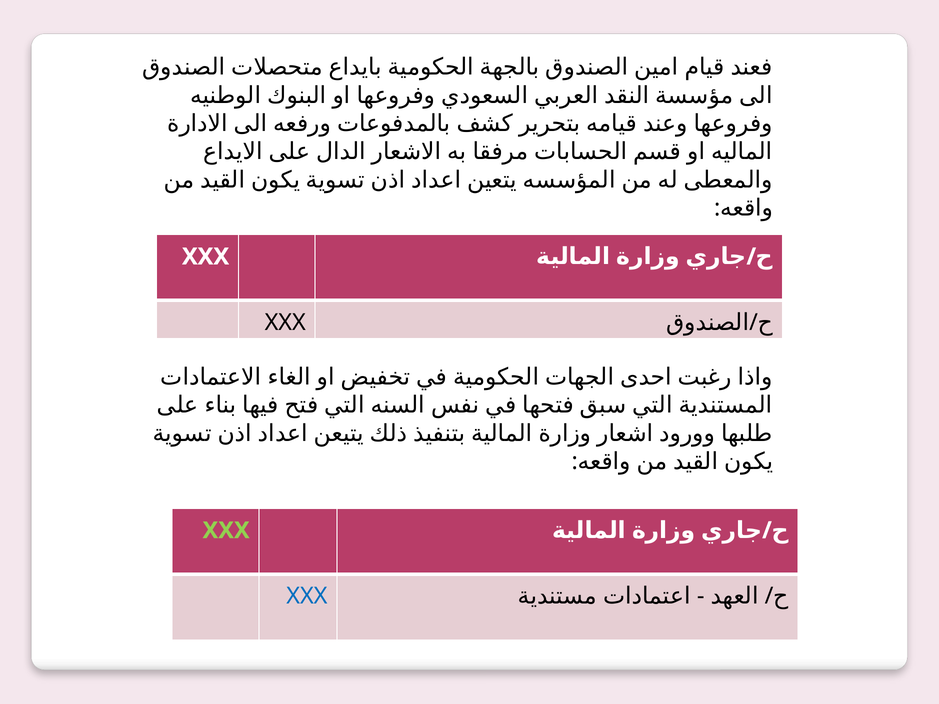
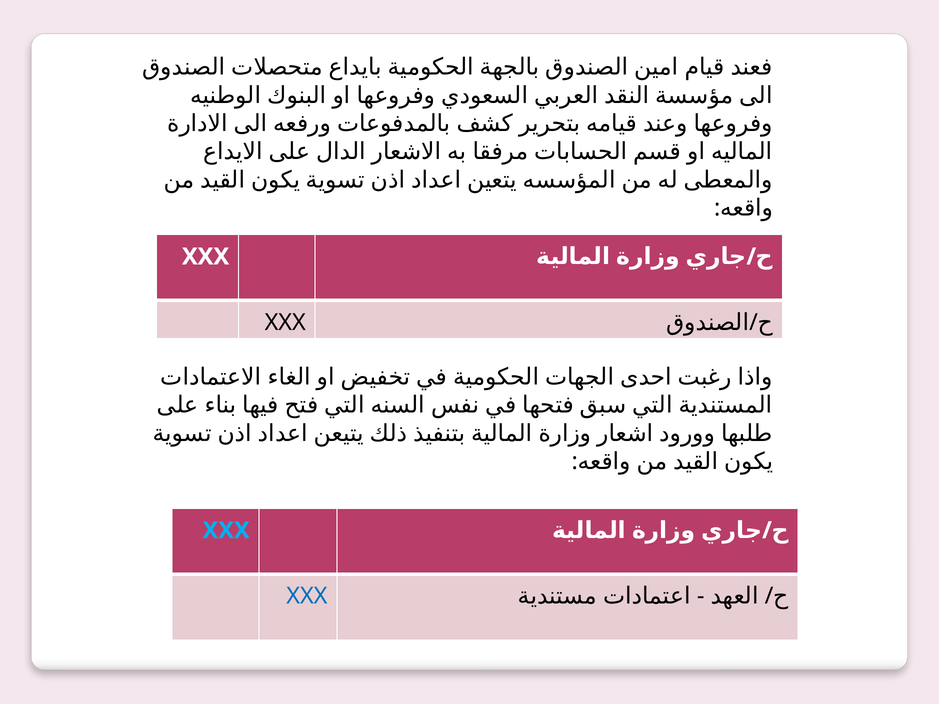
XXX at (226, 531) colour: light green -> light blue
